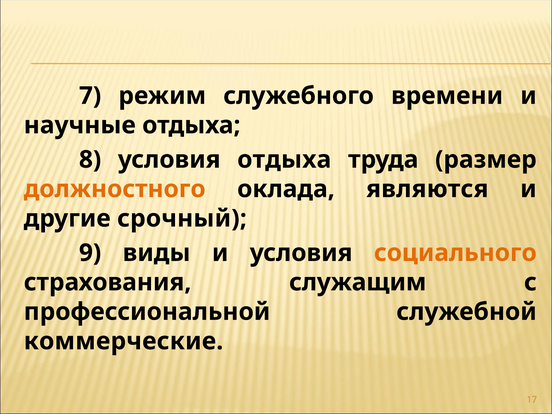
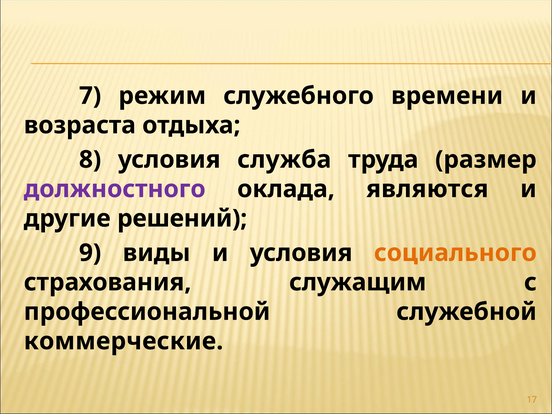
научные: научные -> возраста
условия отдыха: отдыха -> служба
должностного colour: orange -> purple
срочный: срочный -> решений
